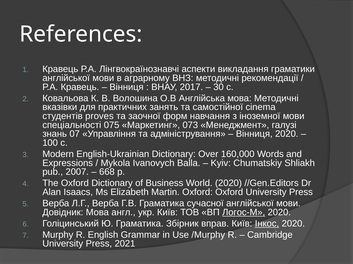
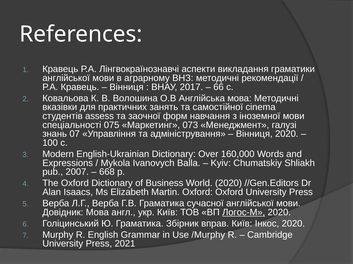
30: 30 -> 66
proves: proves -> assess
Інкос underline: present -> none
